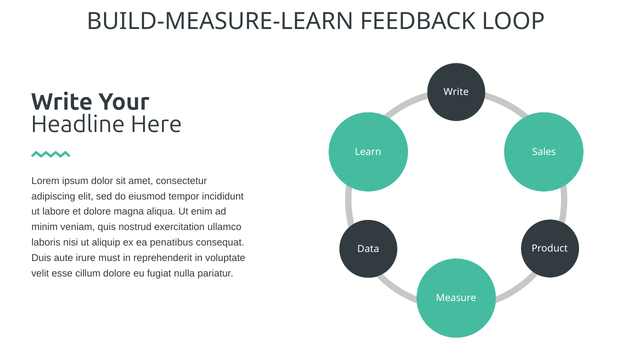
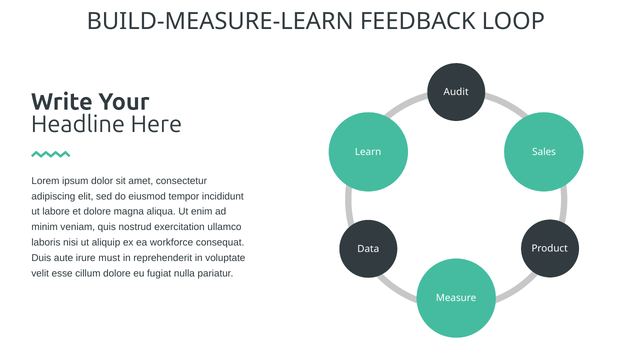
Write at (456, 92): Write -> Audit
penatibus: penatibus -> workforce
